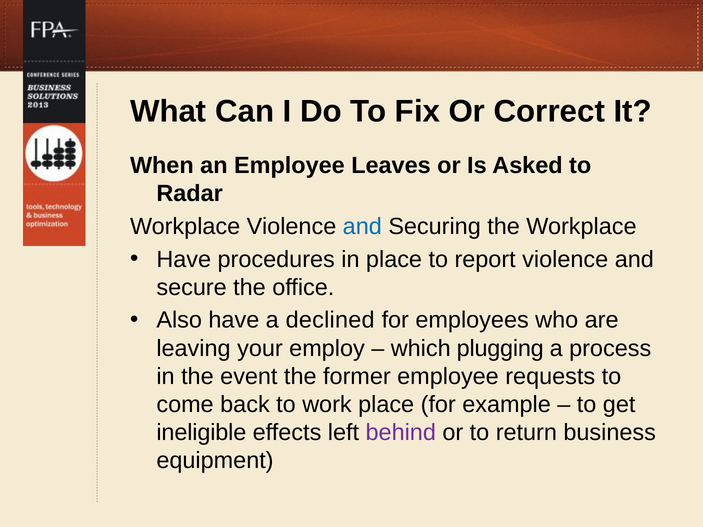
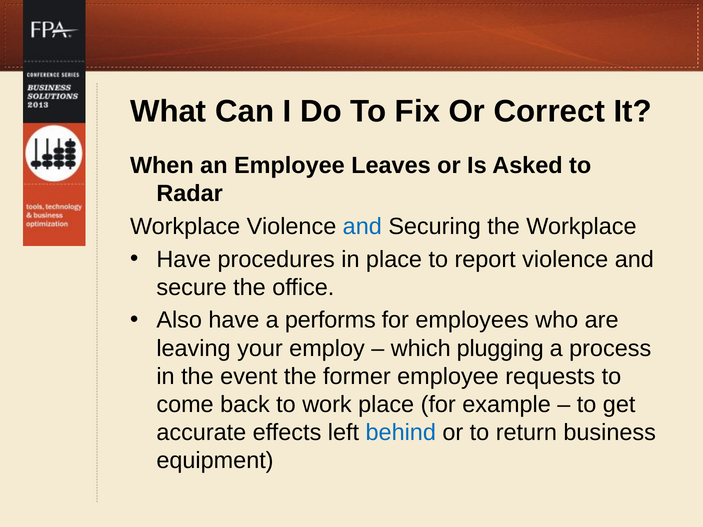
declined: declined -> performs
ineligible: ineligible -> accurate
behind colour: purple -> blue
